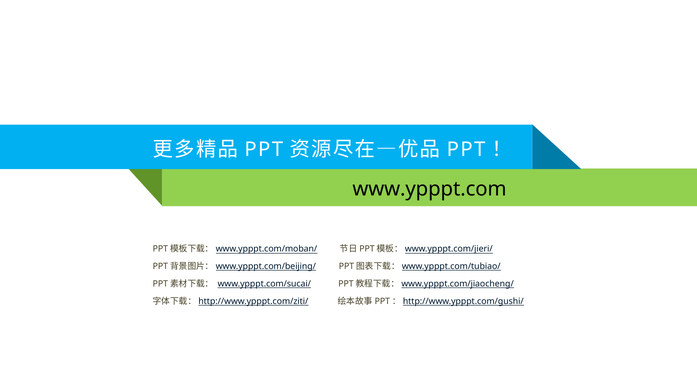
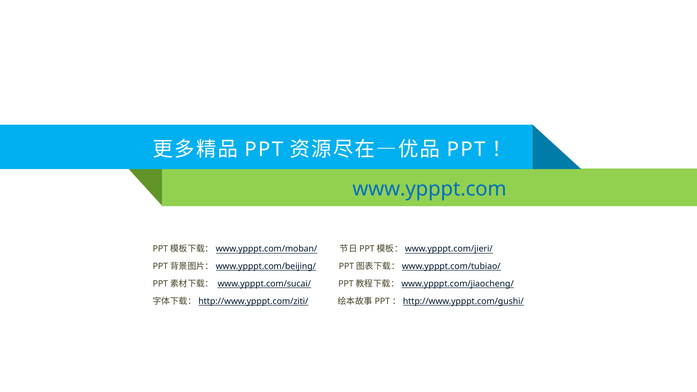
www.ypppt.com colour: black -> blue
